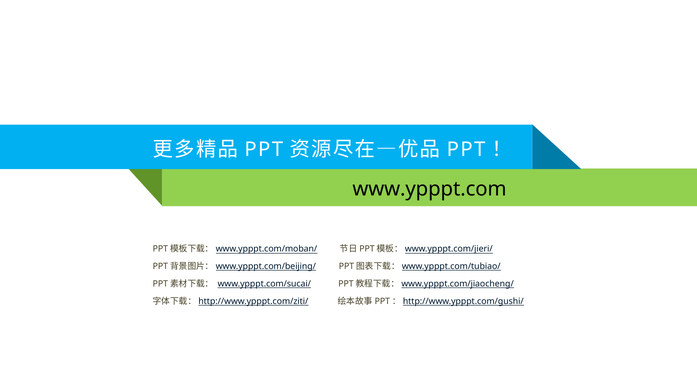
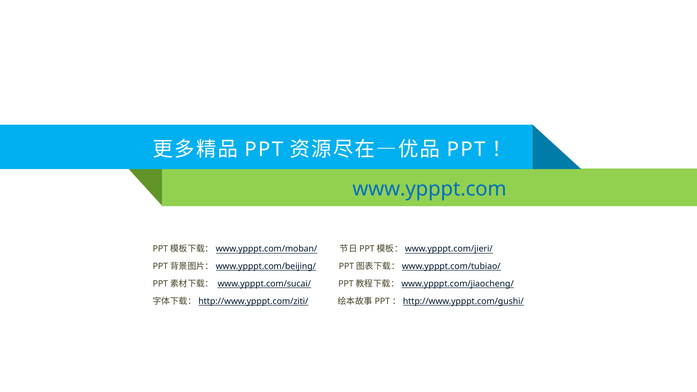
www.ypppt.com colour: black -> blue
